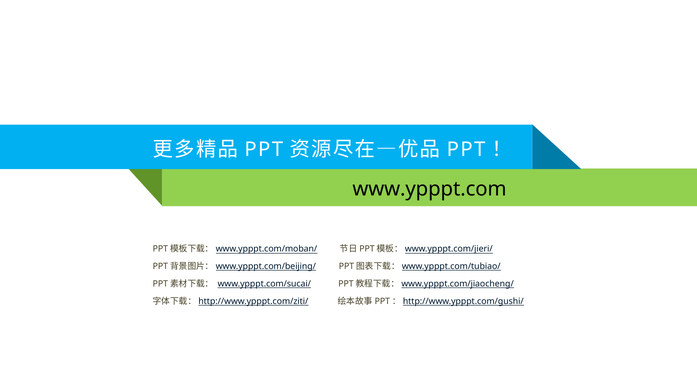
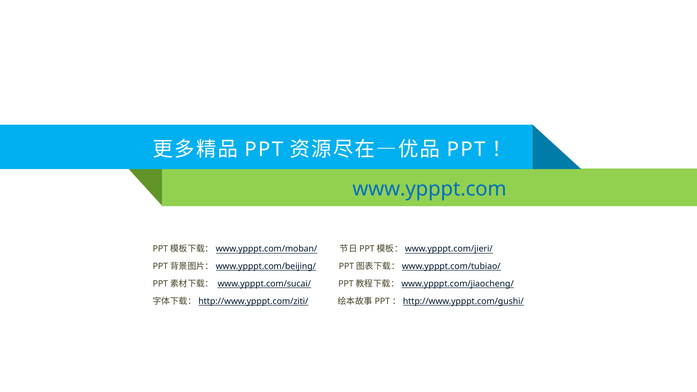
www.ypppt.com colour: black -> blue
